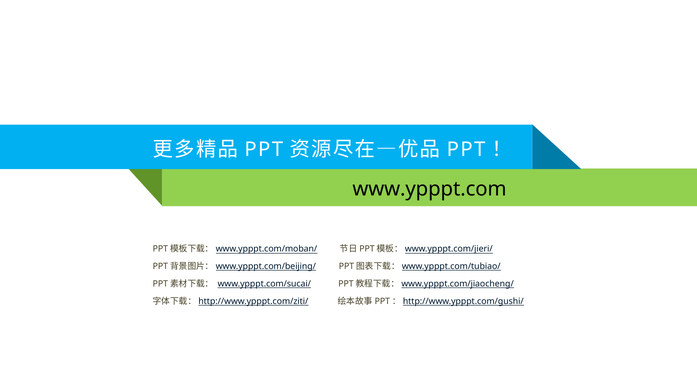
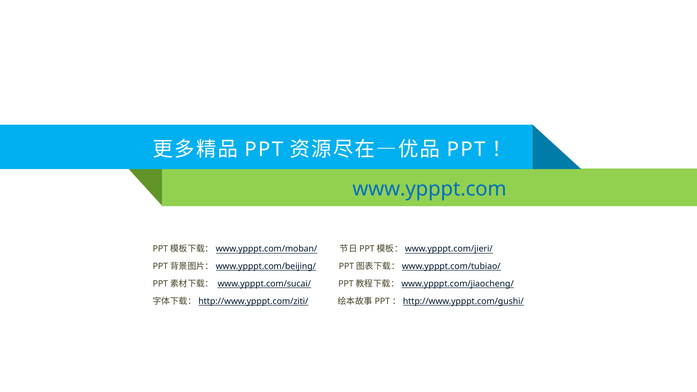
www.ypppt.com colour: black -> blue
